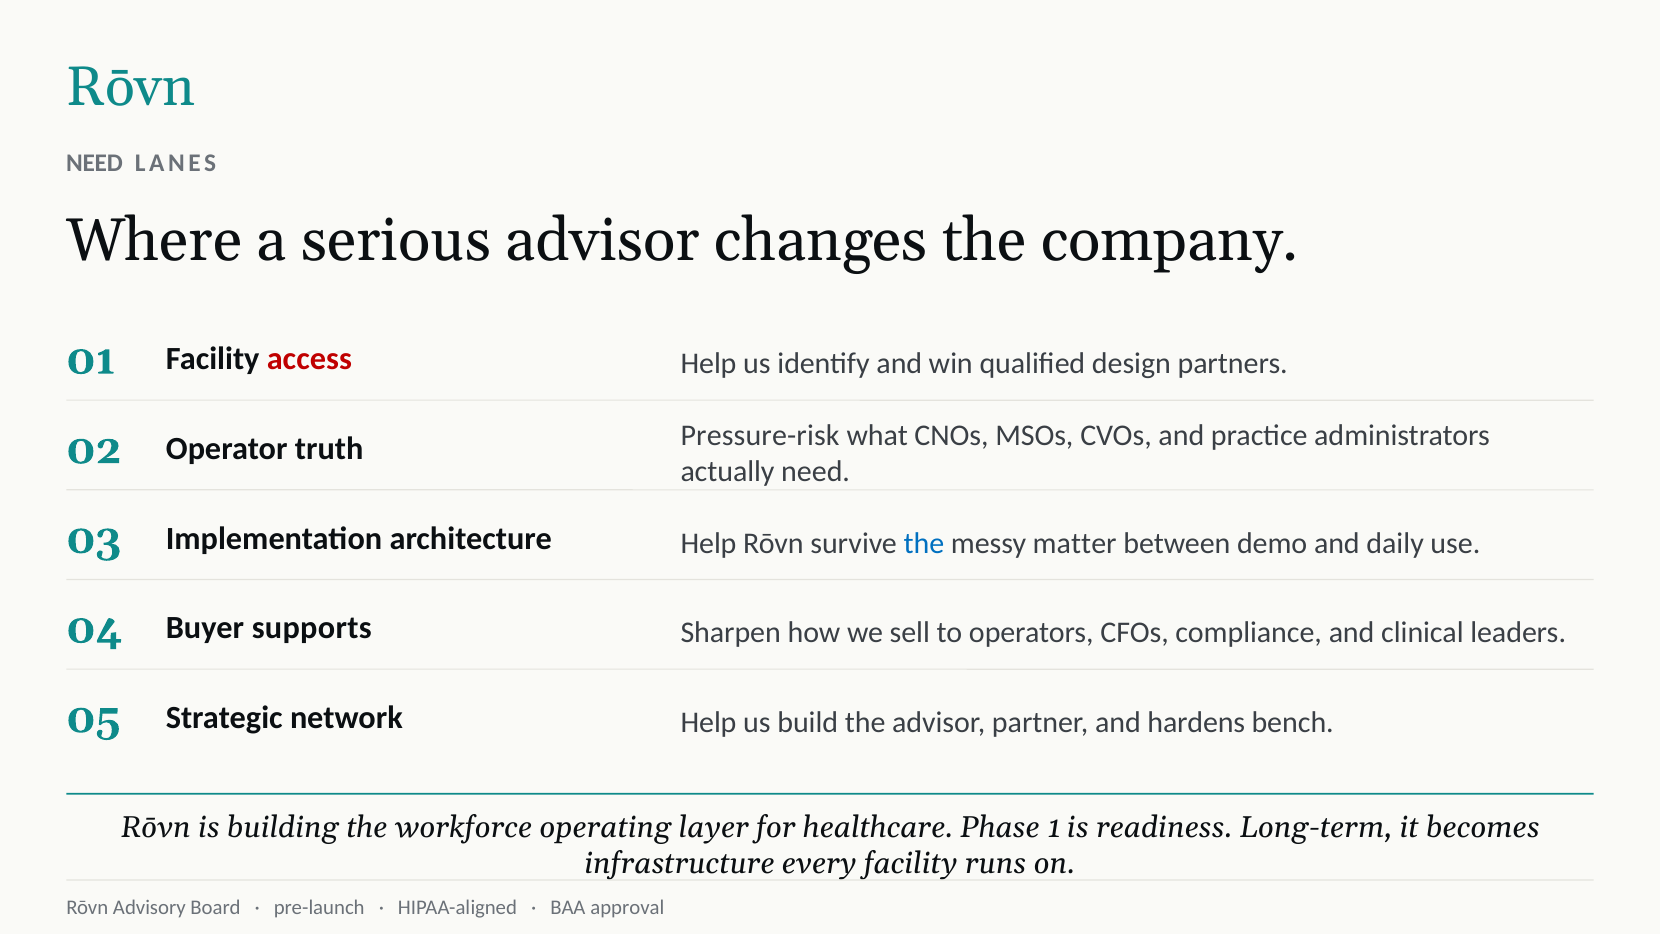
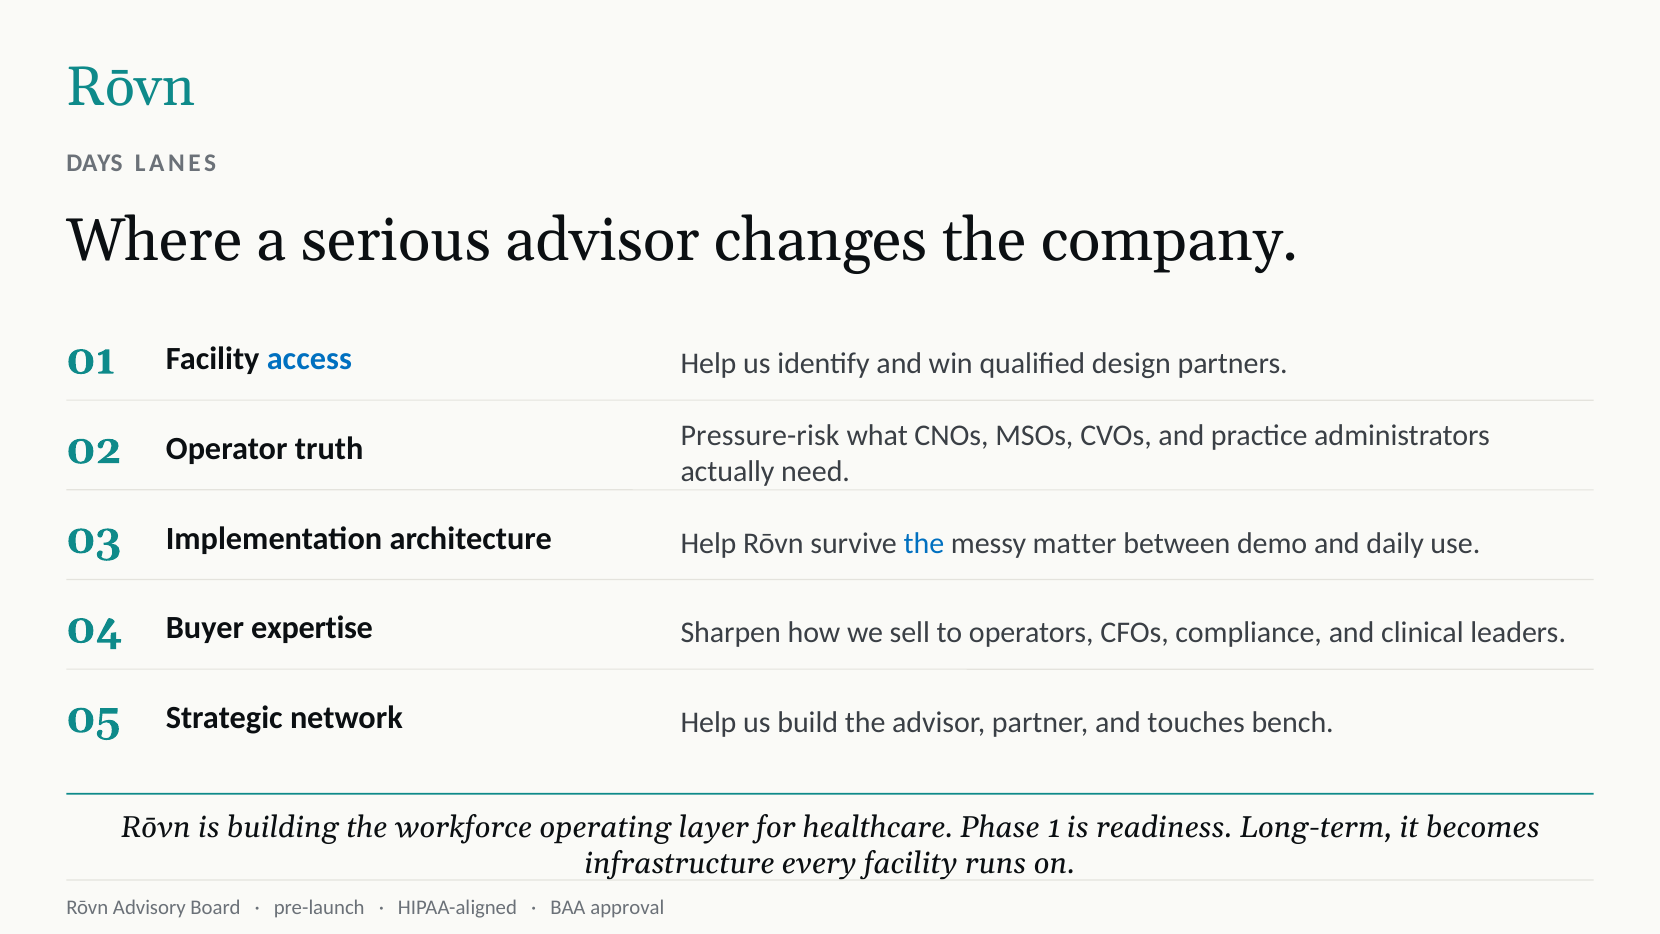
NEED at (95, 164): NEED -> DAYS
access colour: red -> blue
supports: supports -> expertise
hardens: hardens -> touches
